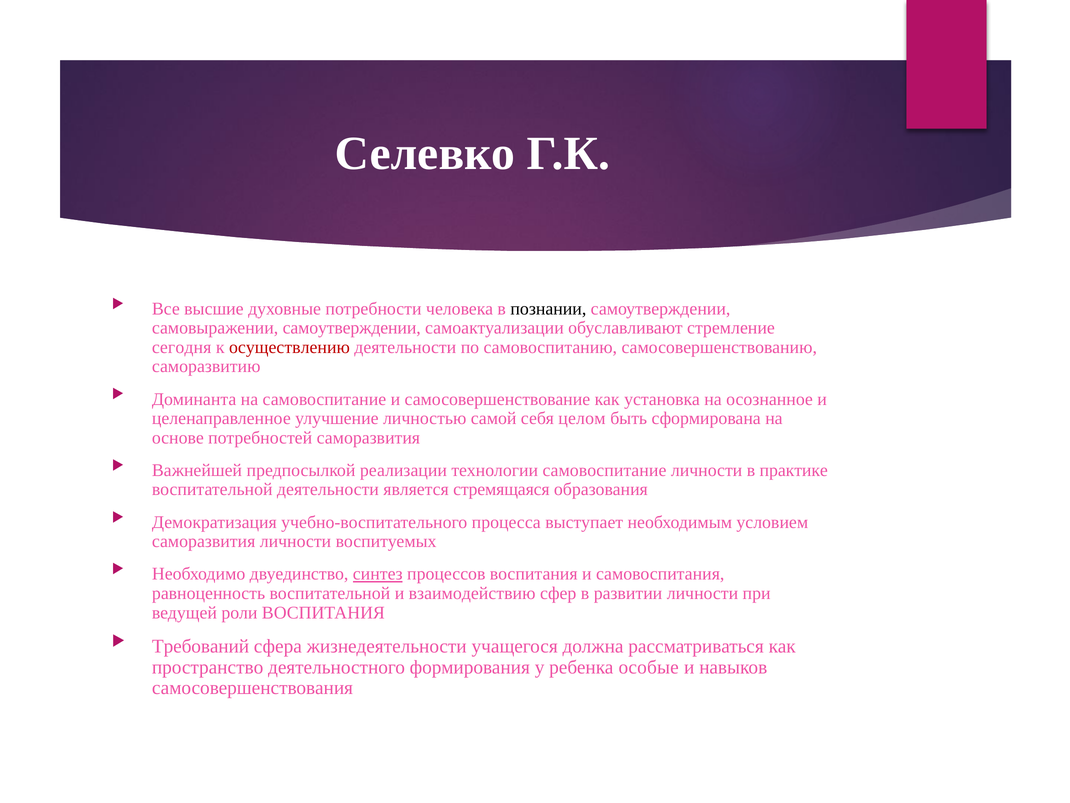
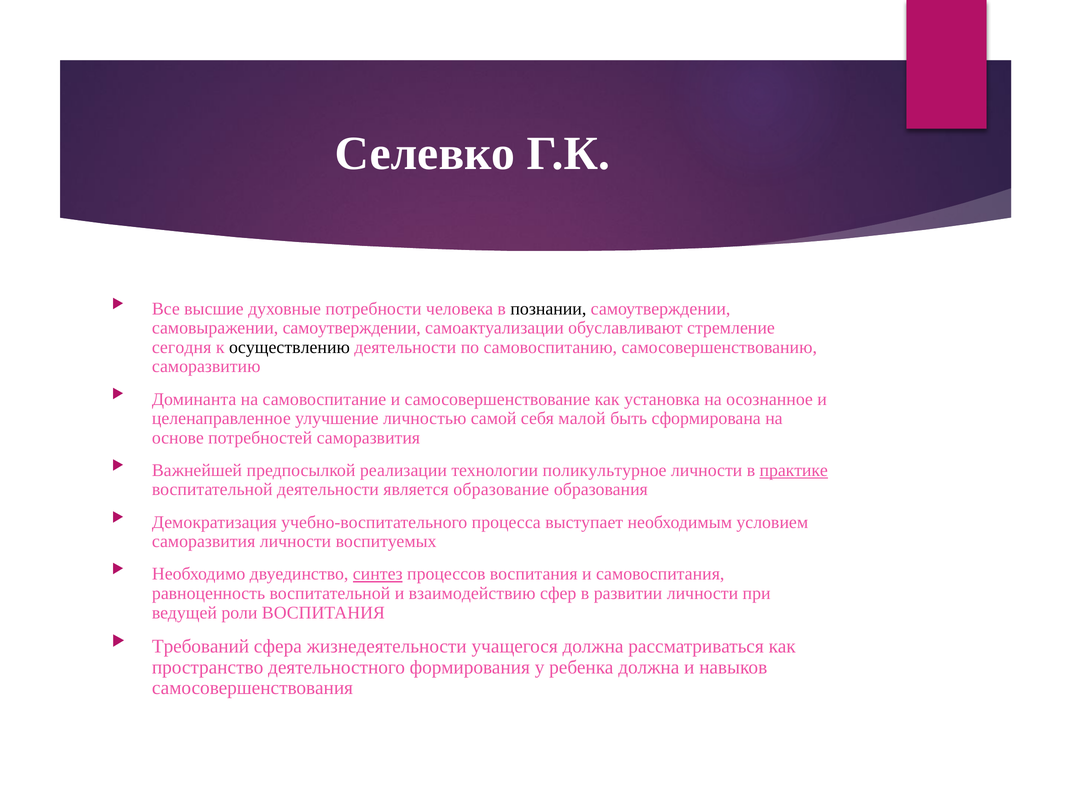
осуществлению colour: red -> black
целом: целом -> малой
технологии самовоспитание: самовоспитание -> поликультурное
практике underline: none -> present
стремящаяся: стремящаяся -> образование
ребенка особые: особые -> должна
